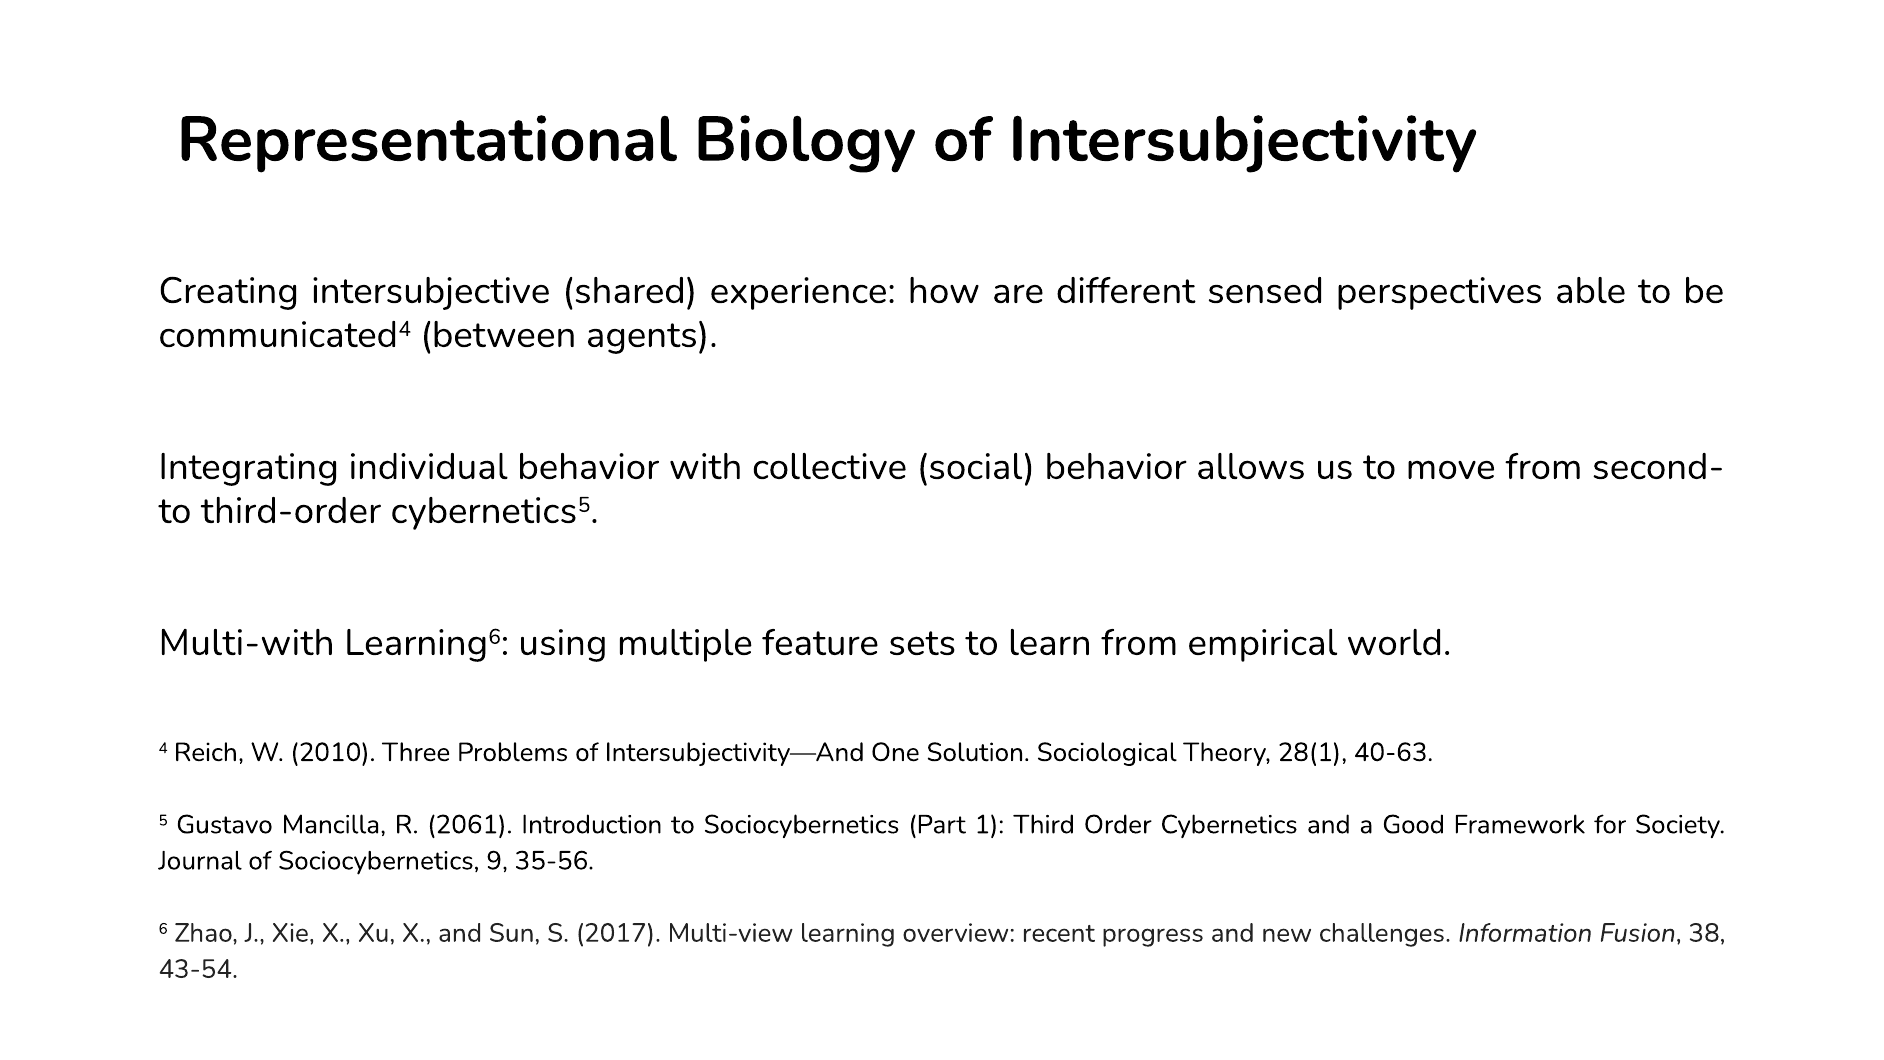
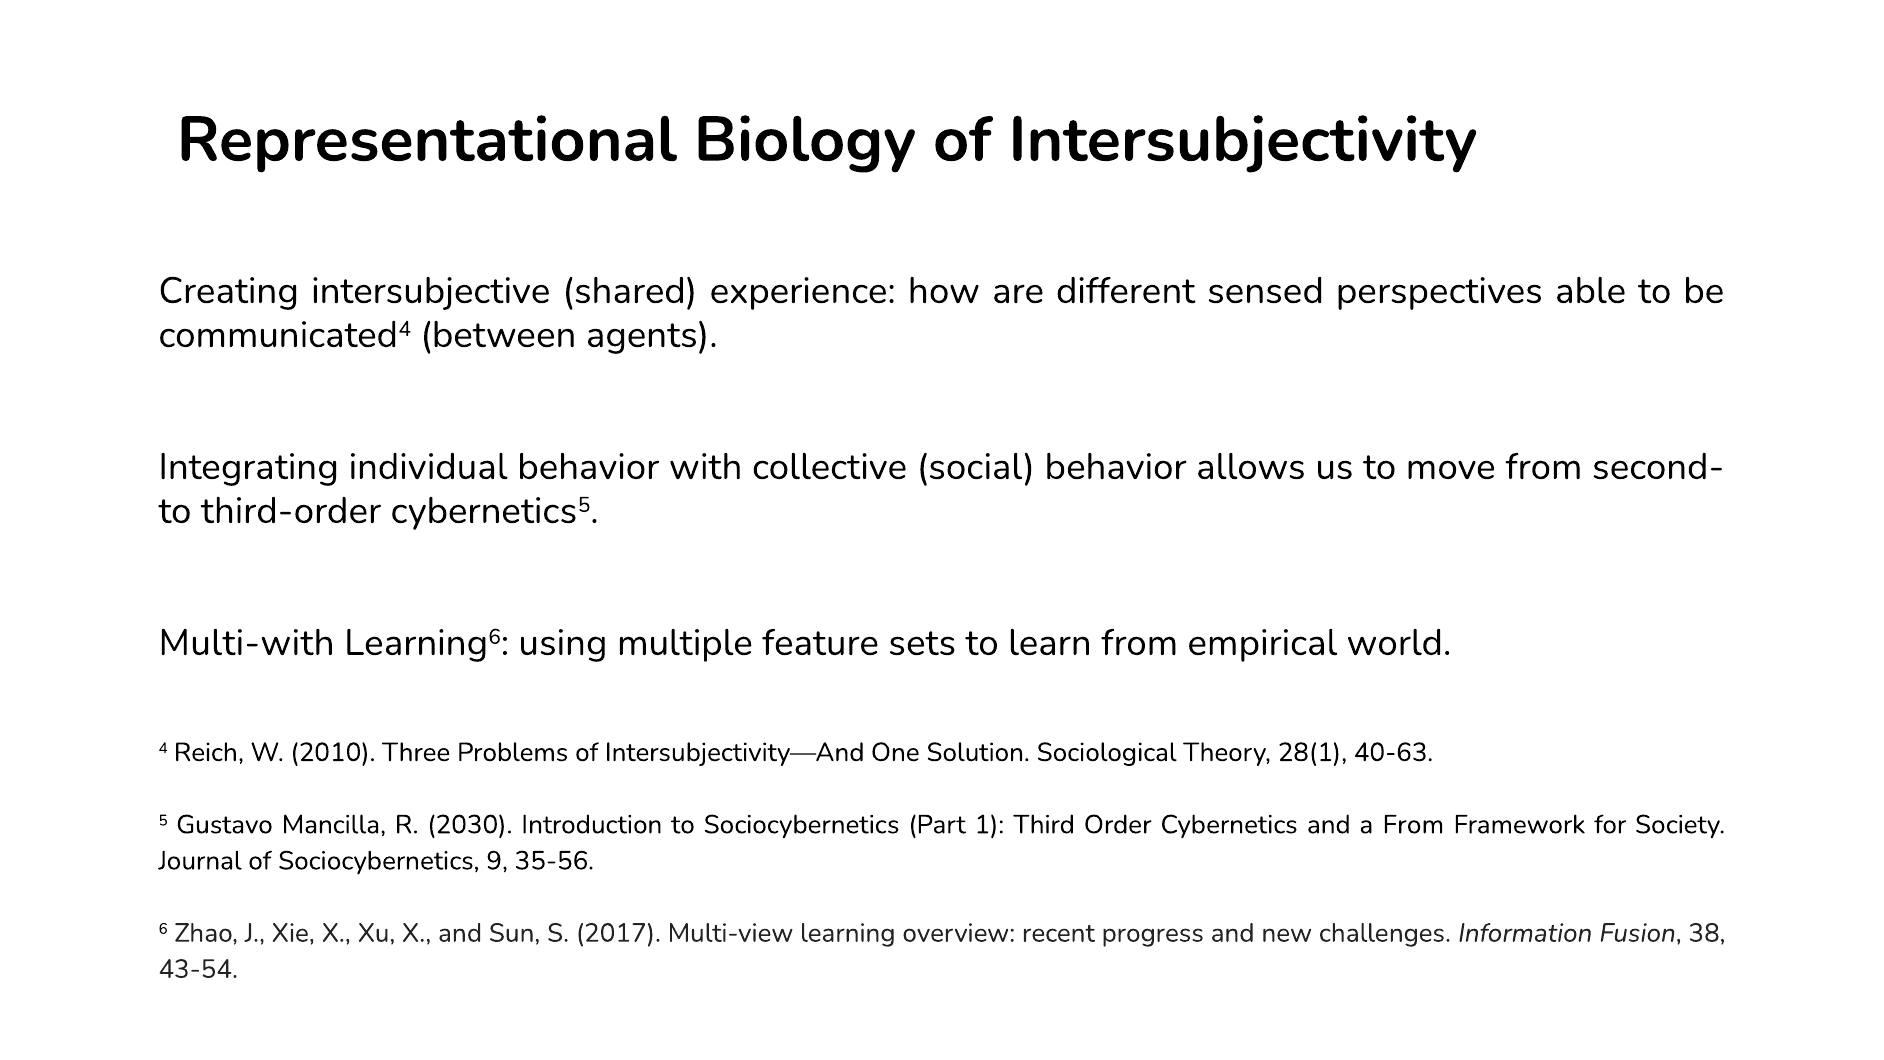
2061: 2061 -> 2030
a Good: Good -> From
